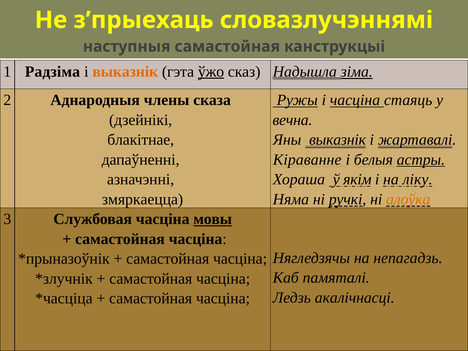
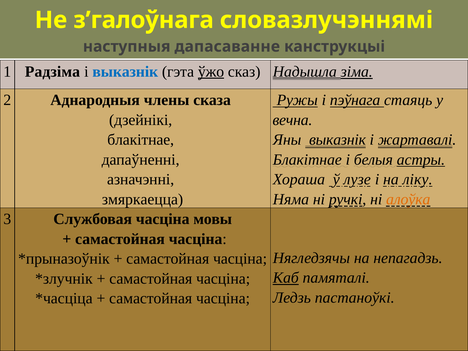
з’прыехаць: з’прыехаць -> з’галоўнага
наступныя самастойная: самастойная -> дапасаванне
выказнік at (125, 72) colour: orange -> blue
і часціна: часціна -> пэўнага
Кіраванне at (307, 160): Кіраванне -> Блакітнае
якім: якім -> лузе
мовы underline: present -> none
Каб underline: none -> present
акалічнасці: акалічнасці -> пастаноўкі
